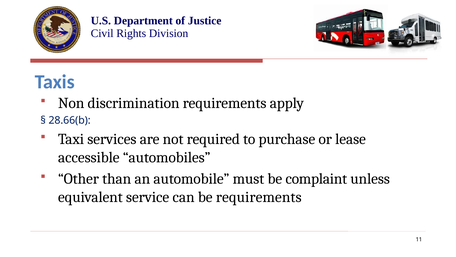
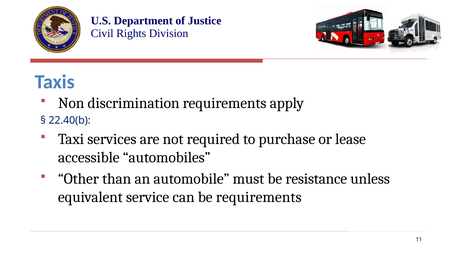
28.66(b: 28.66(b -> 22.40(b
complaint: complaint -> resistance
